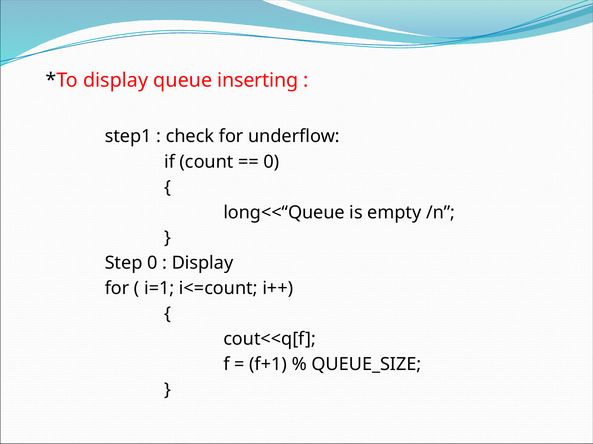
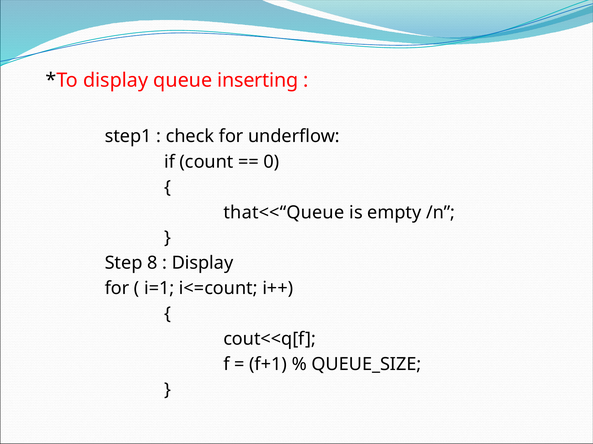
long<<“Queue: long<<“Queue -> that<<“Queue
Step 0: 0 -> 8
